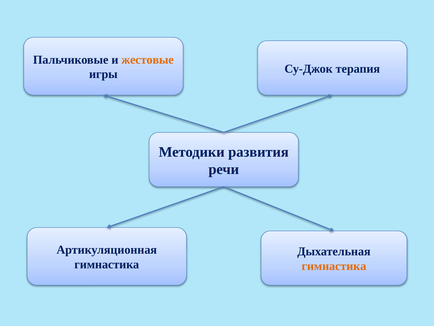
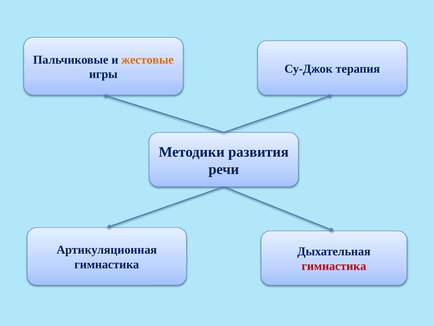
гимнастика at (334, 266) colour: orange -> red
